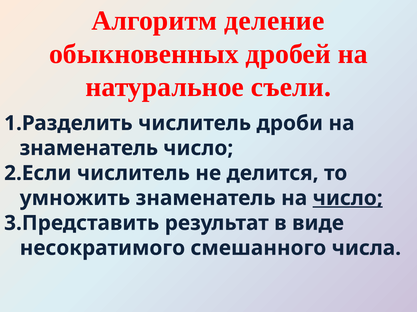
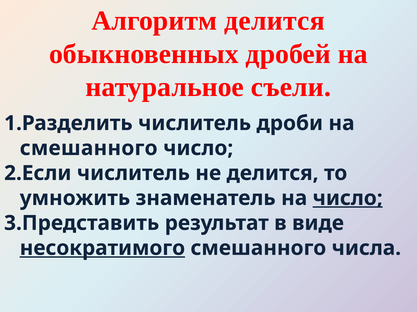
Алгоритм деление: деление -> делится
знаменатель at (89, 149): знаменатель -> смешанного
несократимого underline: none -> present
